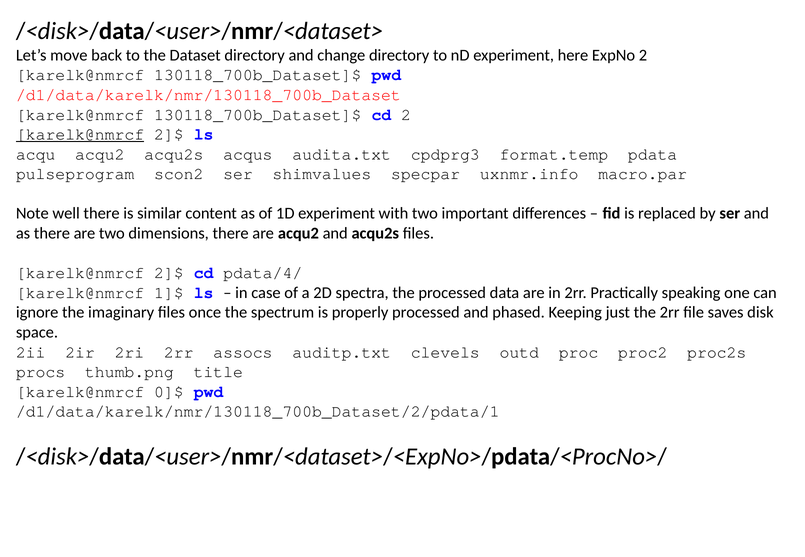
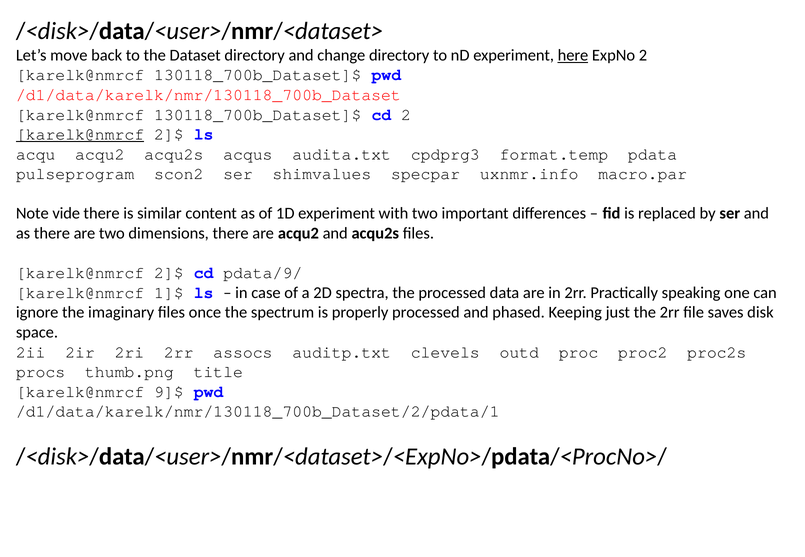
here underline: none -> present
well: well -> vide
pdata/4/: pdata/4/ -> pdata/9/
0]$: 0]$ -> 9]$
